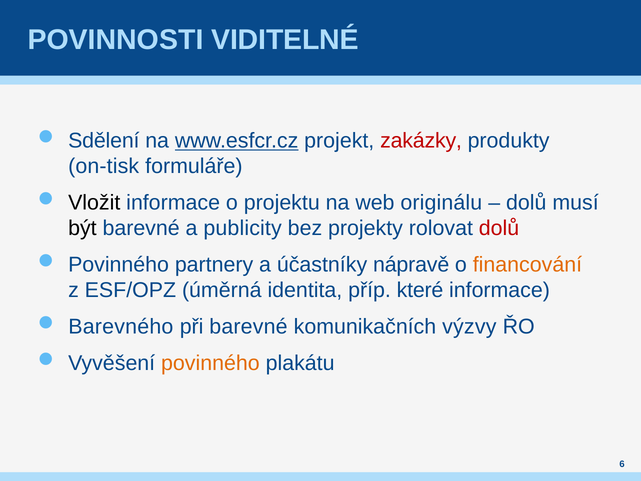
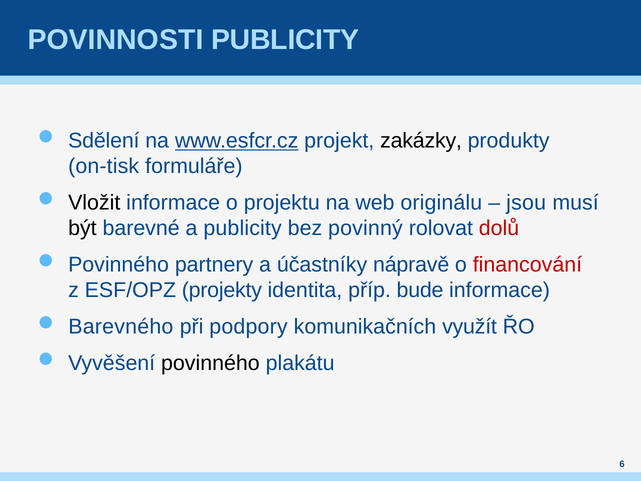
POVINNOSTI VIDITELNÉ: VIDITELNÉ -> PUBLICITY
zakázky colour: red -> black
dolů at (526, 202): dolů -> jsou
projekty: projekty -> povinný
financování colour: orange -> red
úměrná: úměrná -> projekty
které: které -> bude
při barevné: barevné -> podpory
výzvy: výzvy -> využít
povinného at (210, 363) colour: orange -> black
